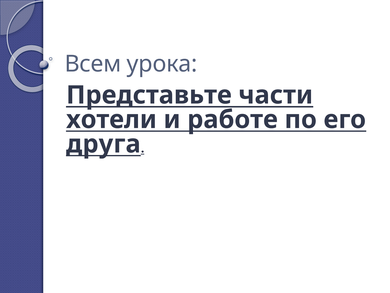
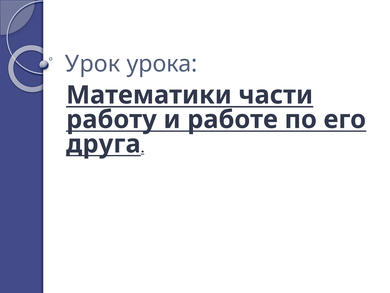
Всем: Всем -> Урок
Представьте: Представьте -> Математики
хотели: хотели -> работу
